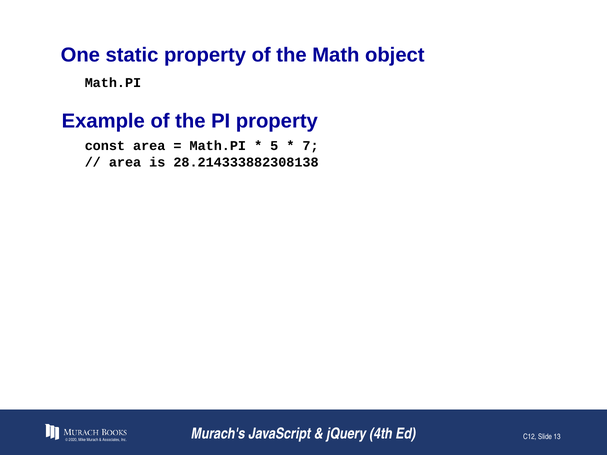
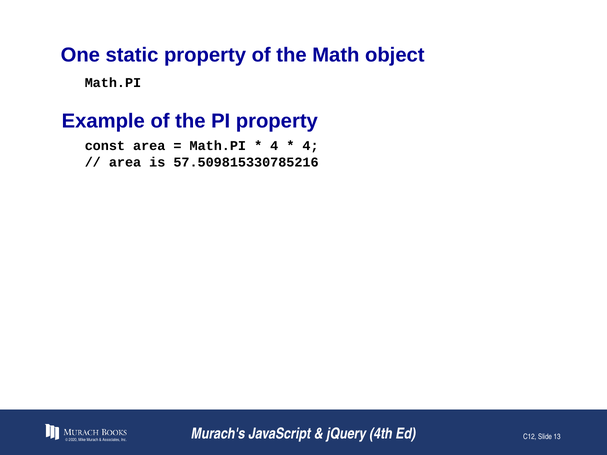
5 at (274, 146): 5 -> 4
7 at (311, 146): 7 -> 4
28.214333882308138: 28.214333882308138 -> 57.509815330785216
